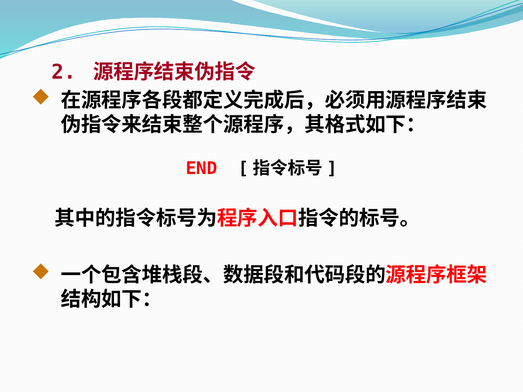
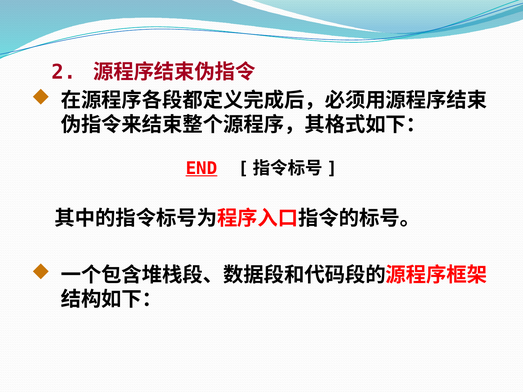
END underline: none -> present
